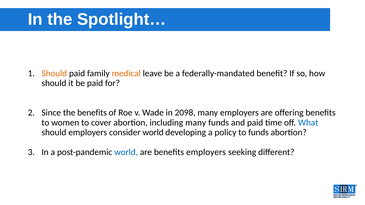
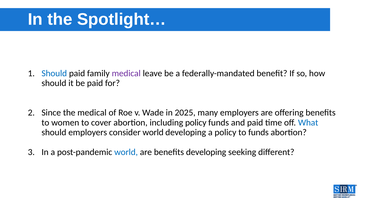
Should at (54, 73) colour: orange -> blue
medical at (126, 73) colour: orange -> purple
the benefits: benefits -> medical
2098: 2098 -> 2025
including many: many -> policy
benefits employers: employers -> developing
